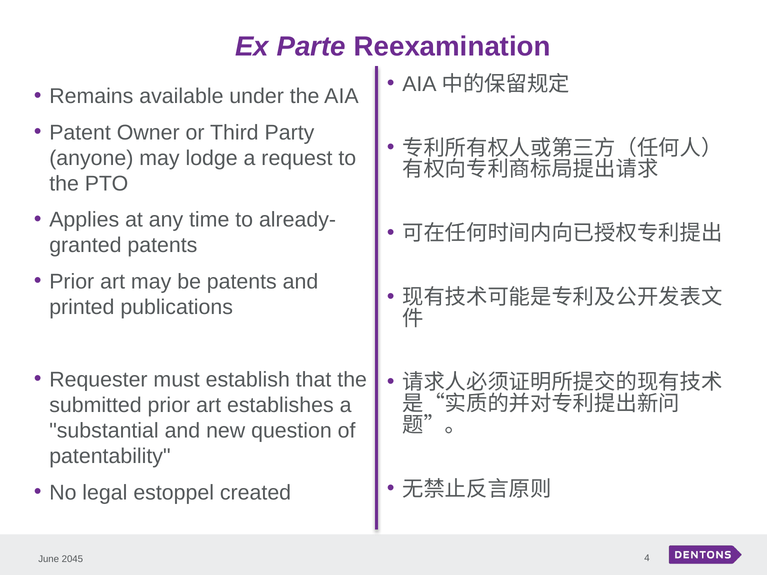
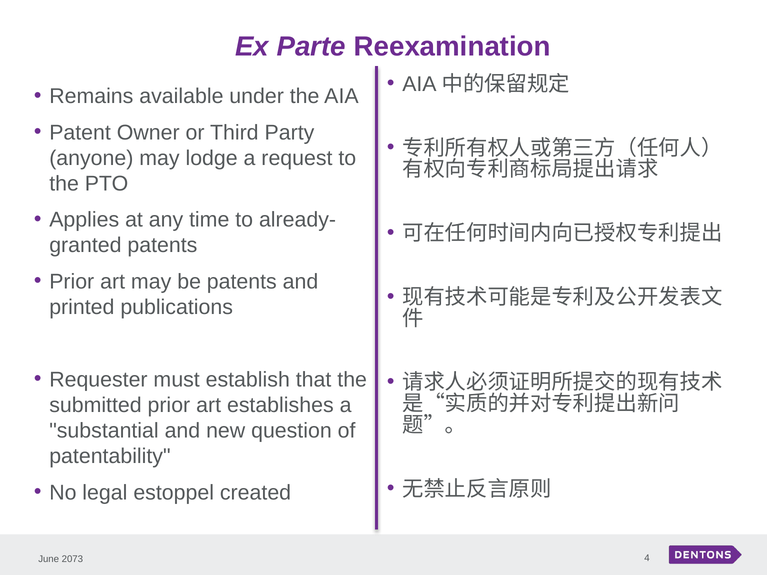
2045: 2045 -> 2073
